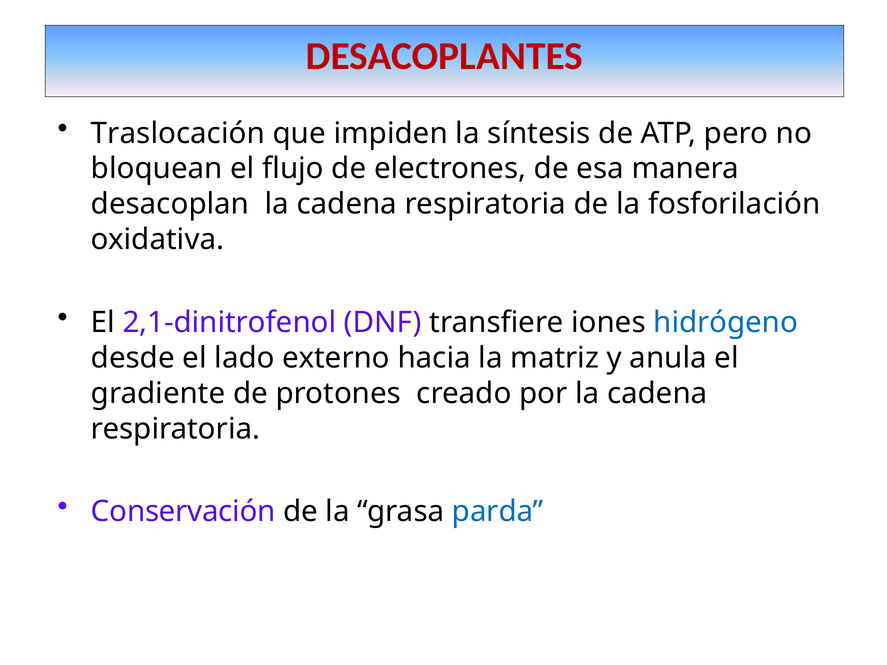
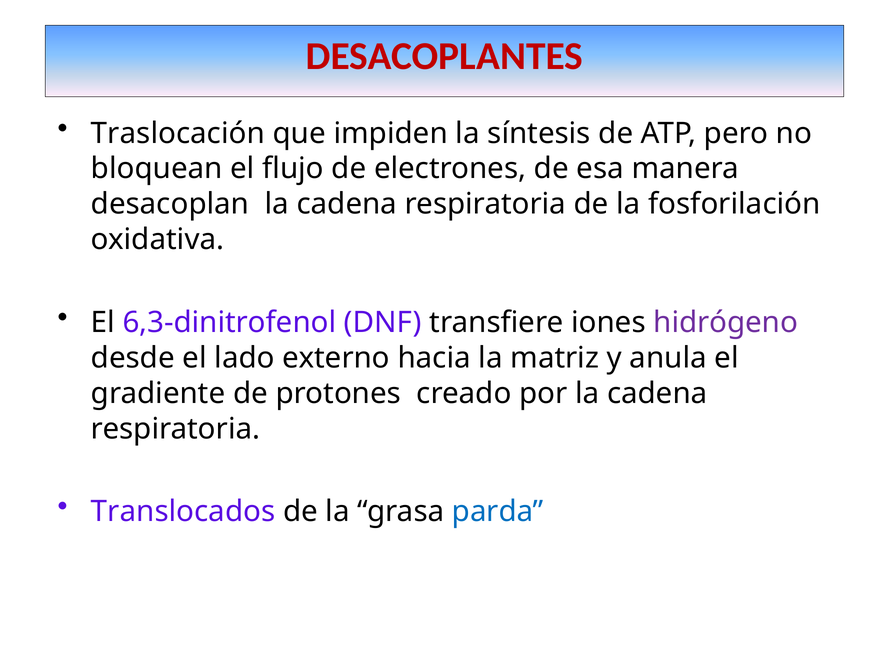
2,1-dinitrofenol: 2,1-dinitrofenol -> 6,3-dinitrofenol
hidrógeno colour: blue -> purple
Conservación: Conservación -> Translocados
